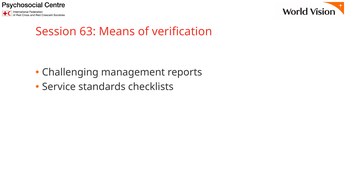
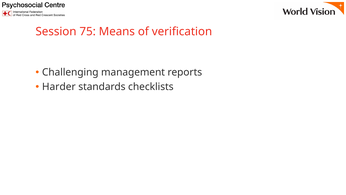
63: 63 -> 75
Service: Service -> Harder
